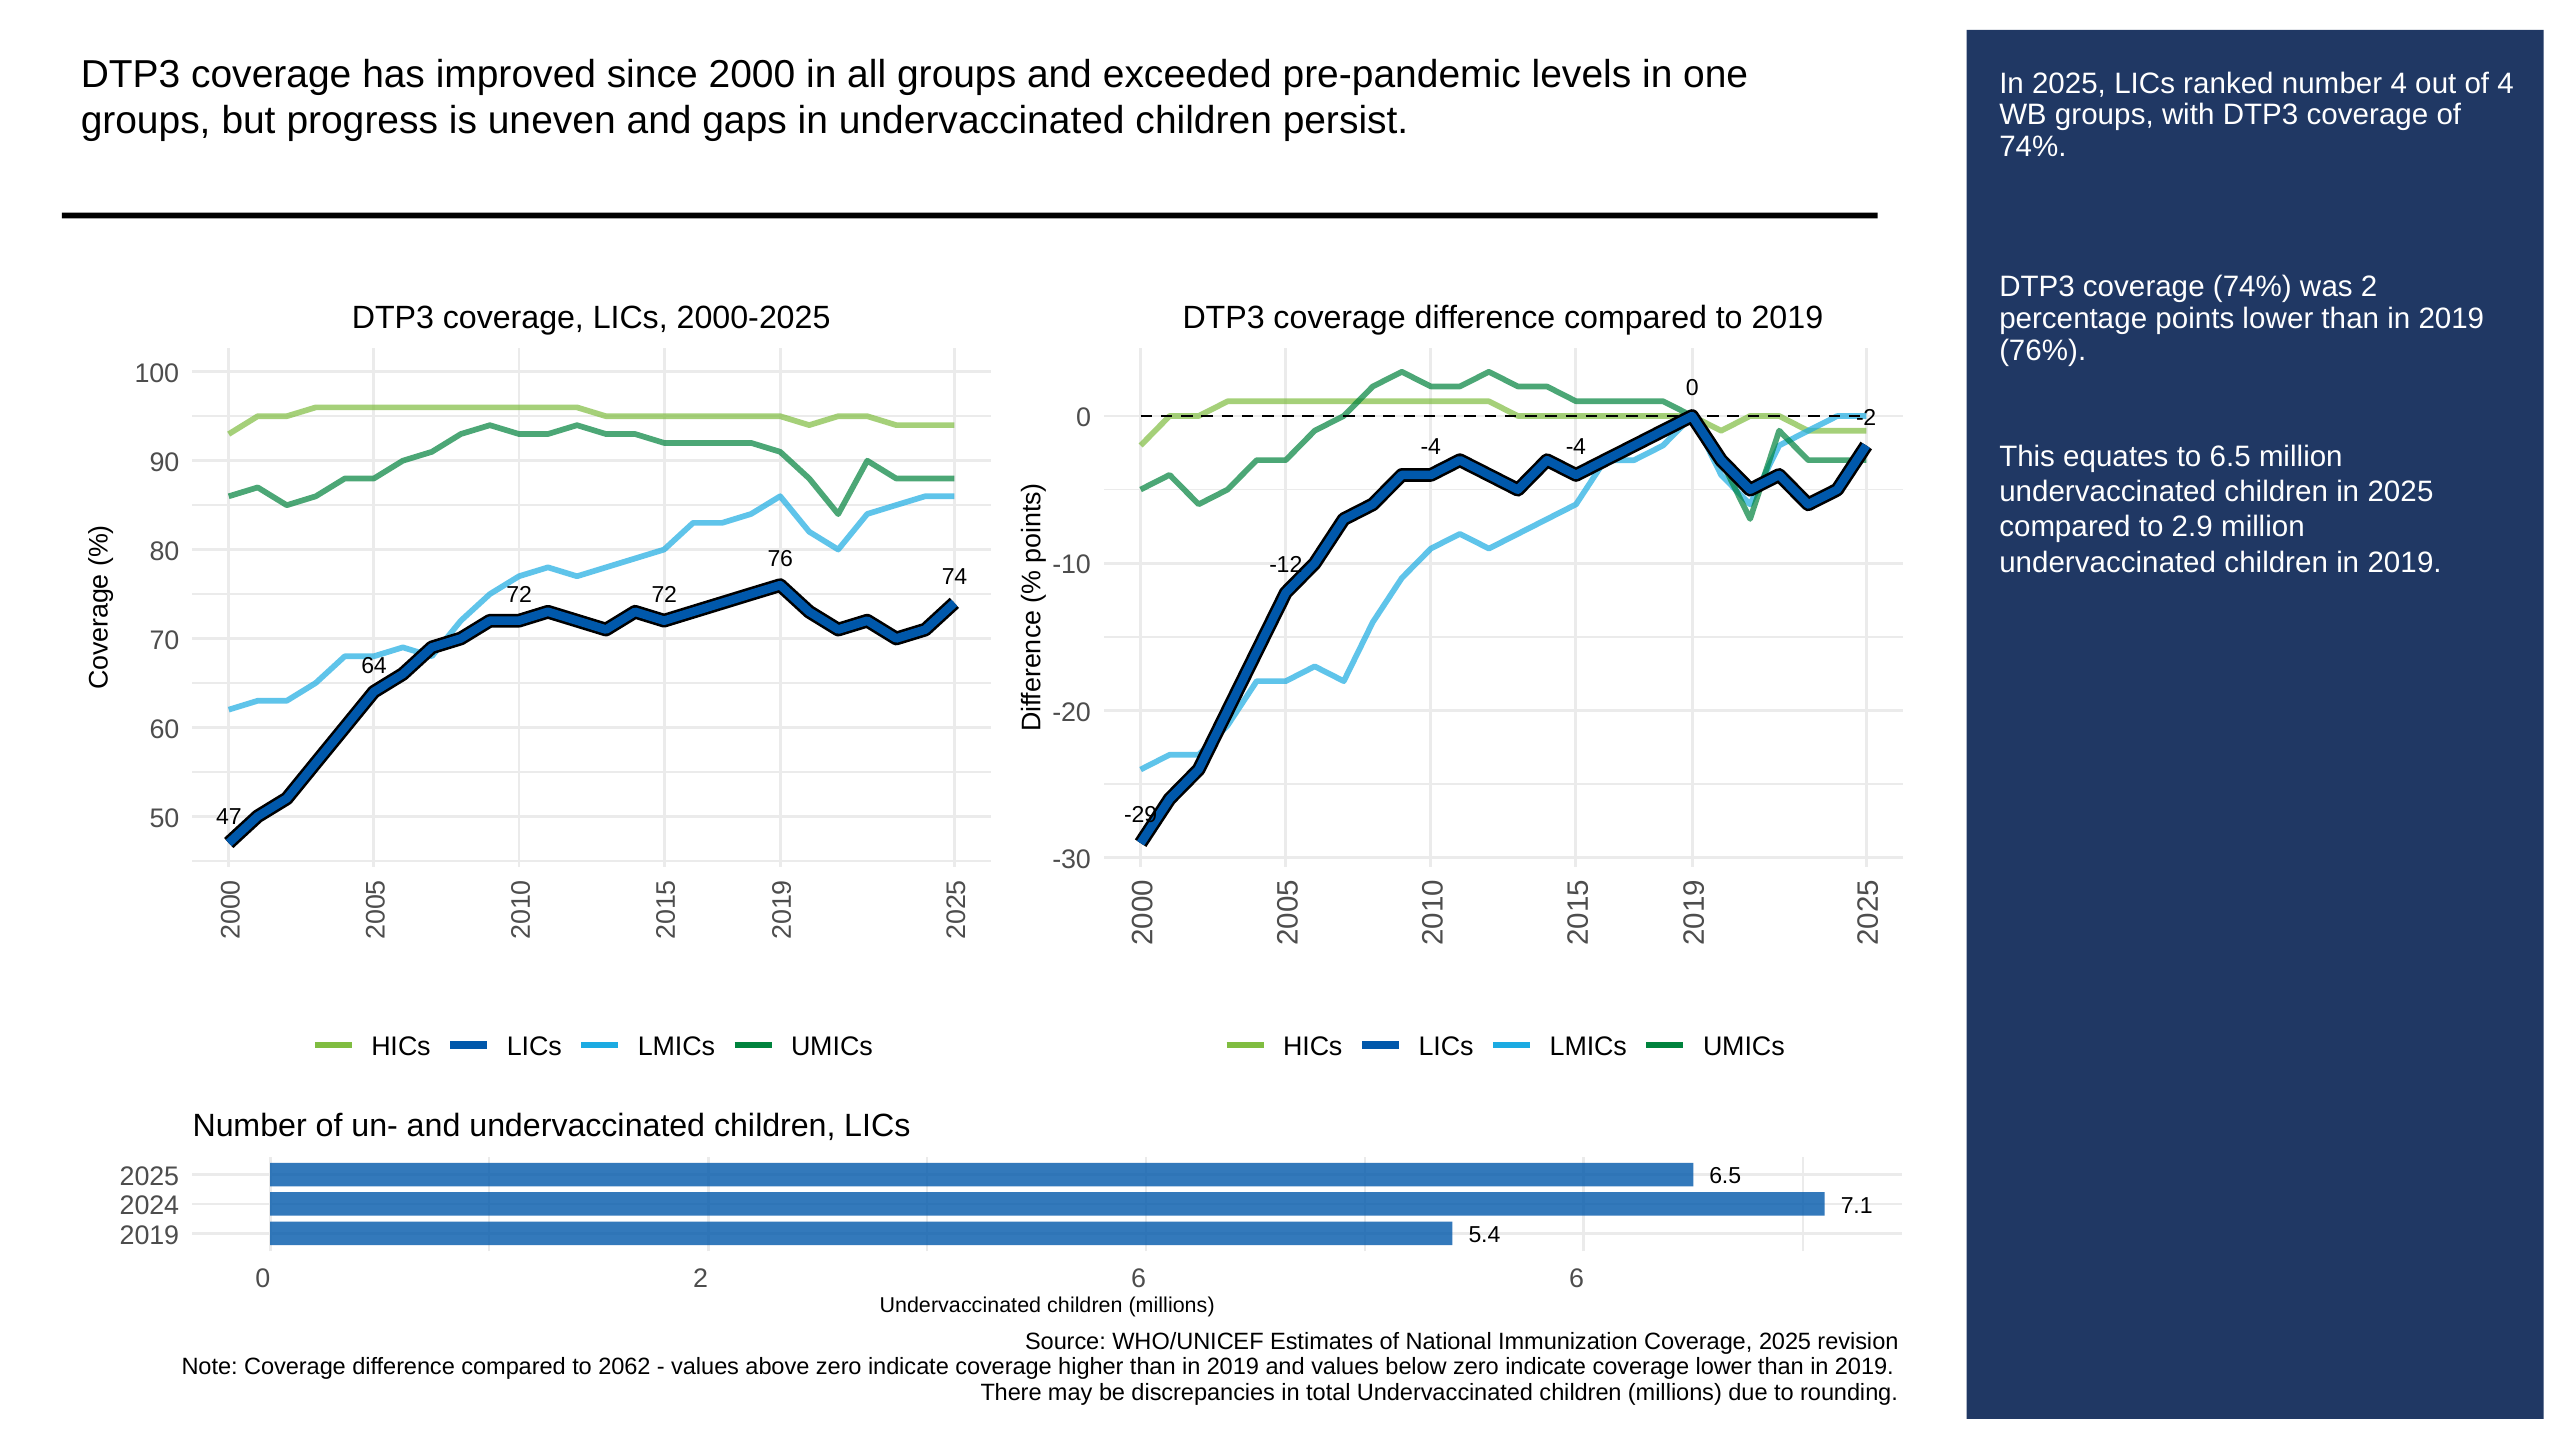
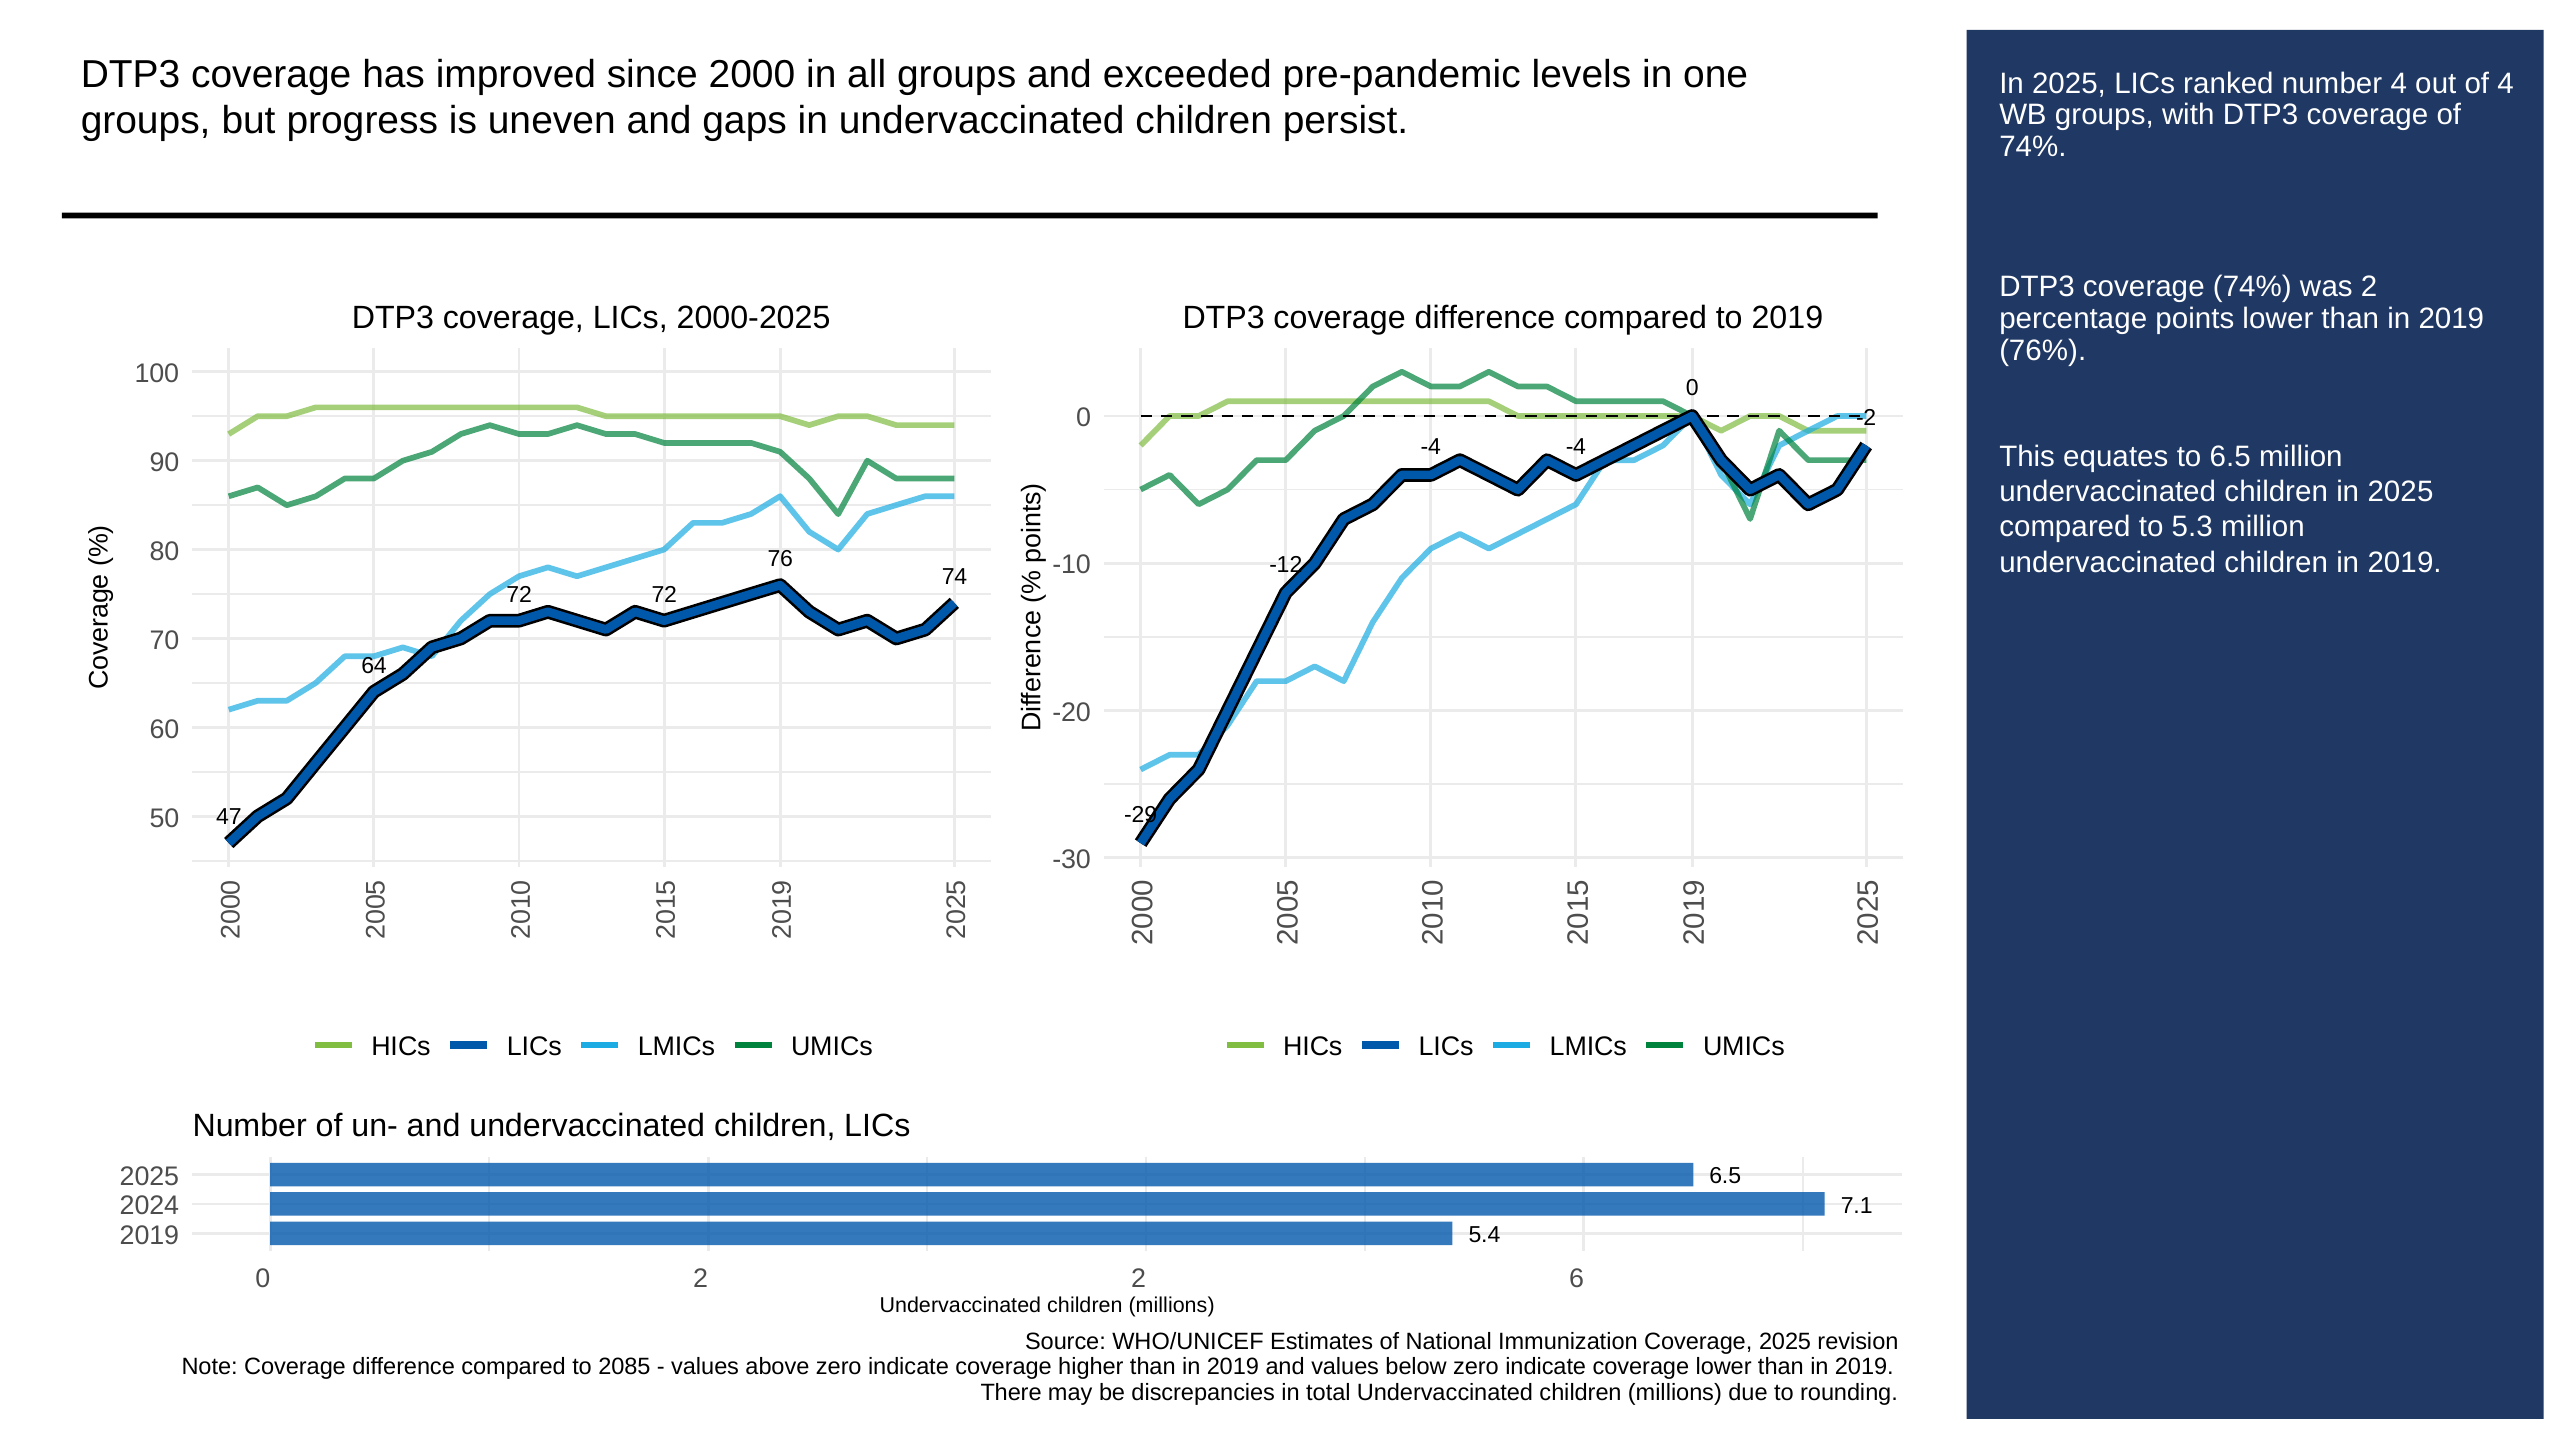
2.9: 2.9 -> 5.3
2 6: 6 -> 2
2062: 2062 -> 2085
